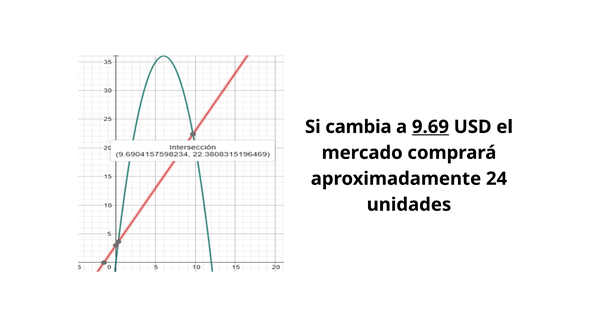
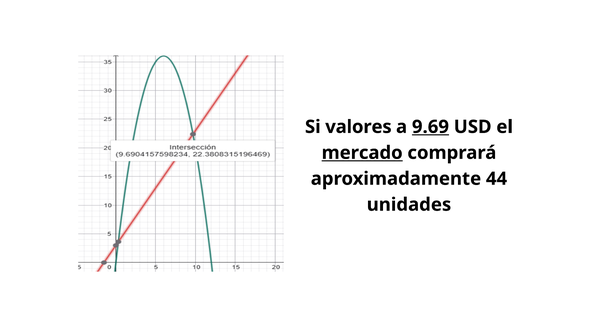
cambia: cambia -> valores
mercado underline: none -> present
24: 24 -> 44
